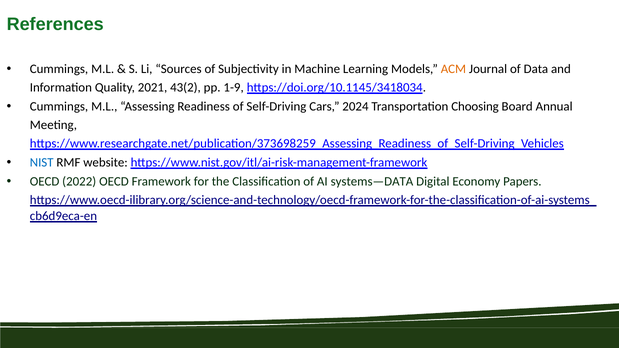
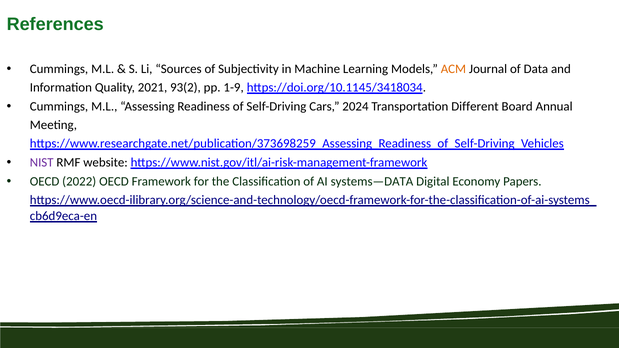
43(2: 43(2 -> 93(2
Choosing: Choosing -> Different
NIST colour: blue -> purple
